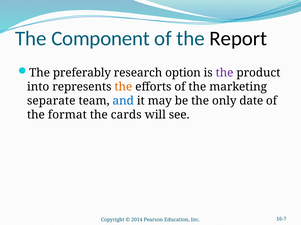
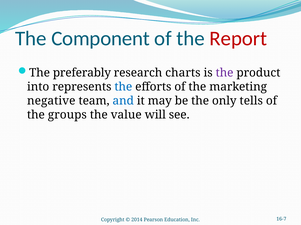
Report colour: black -> red
option: option -> charts
the at (123, 87) colour: orange -> blue
separate: separate -> negative
date: date -> tells
format: format -> groups
cards: cards -> value
